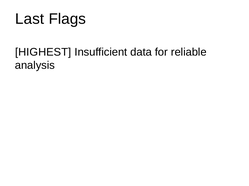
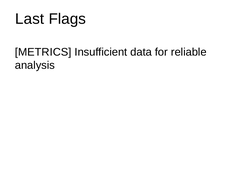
HIGHEST: HIGHEST -> METRICS
